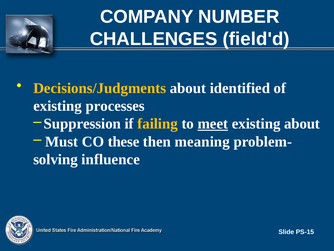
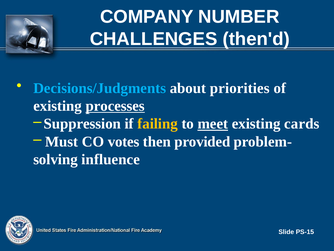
field'd: field'd -> then'd
Decisions/Judgments colour: yellow -> light blue
identified: identified -> priorities
processes underline: none -> present
existing about: about -> cards
these: these -> votes
meaning: meaning -> provided
